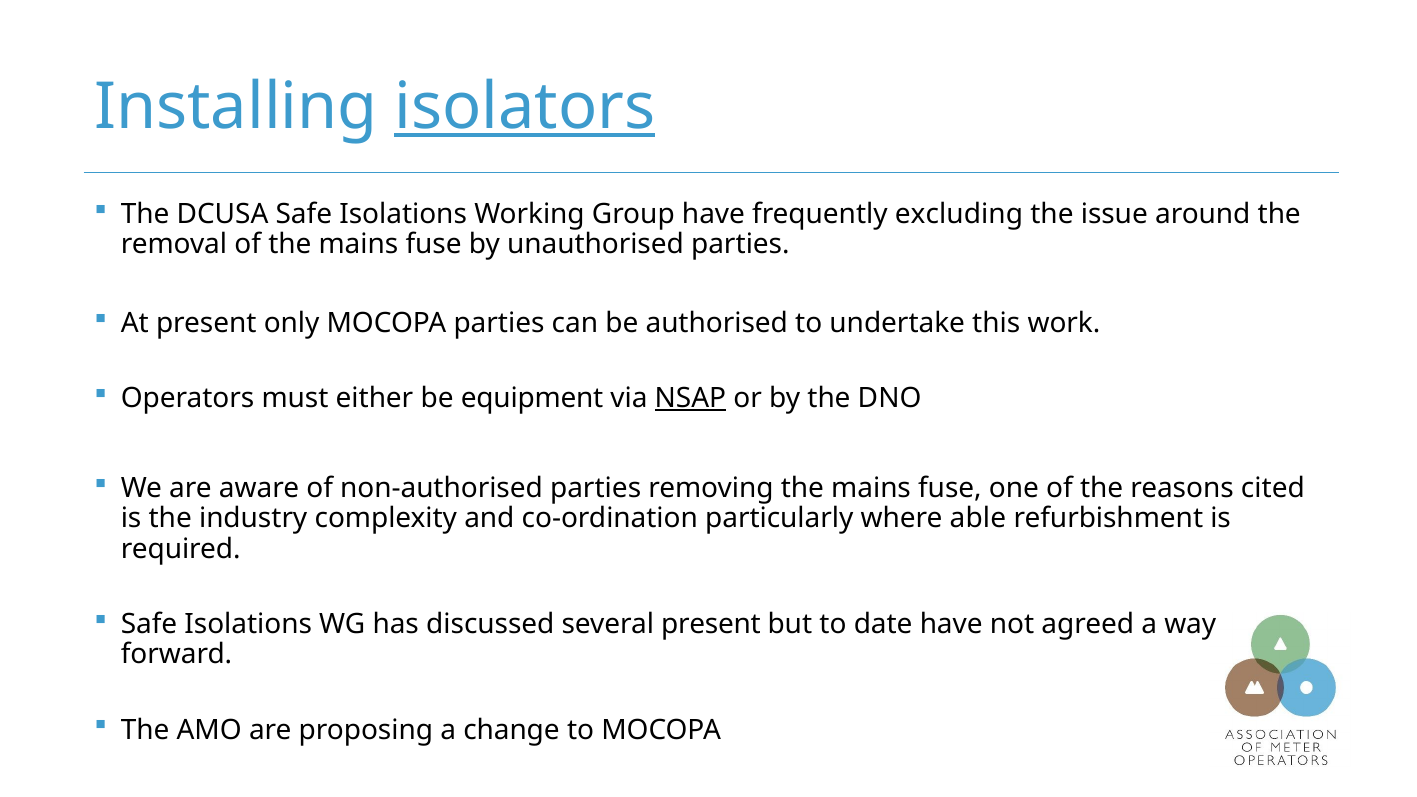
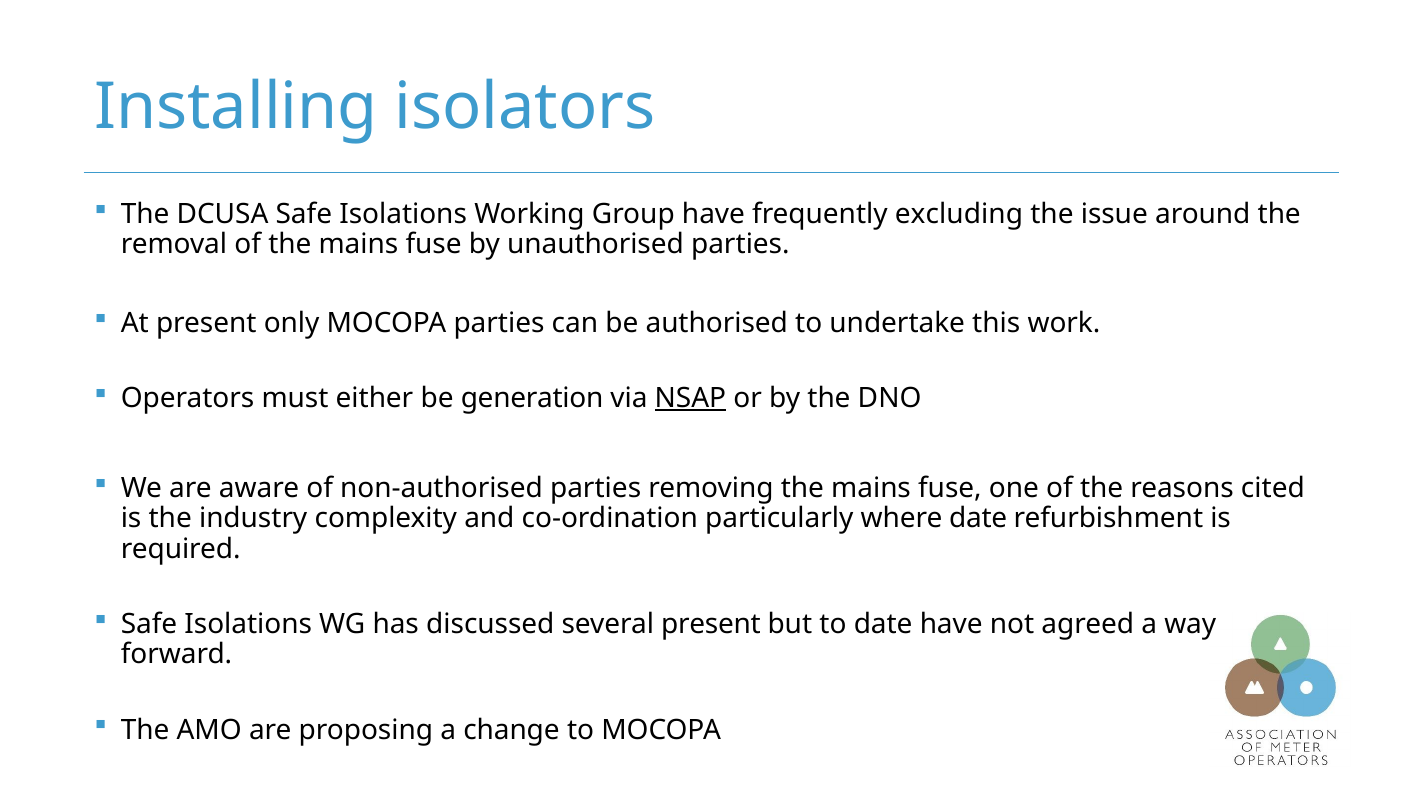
isolators underline: present -> none
equipment: equipment -> generation
where able: able -> date
